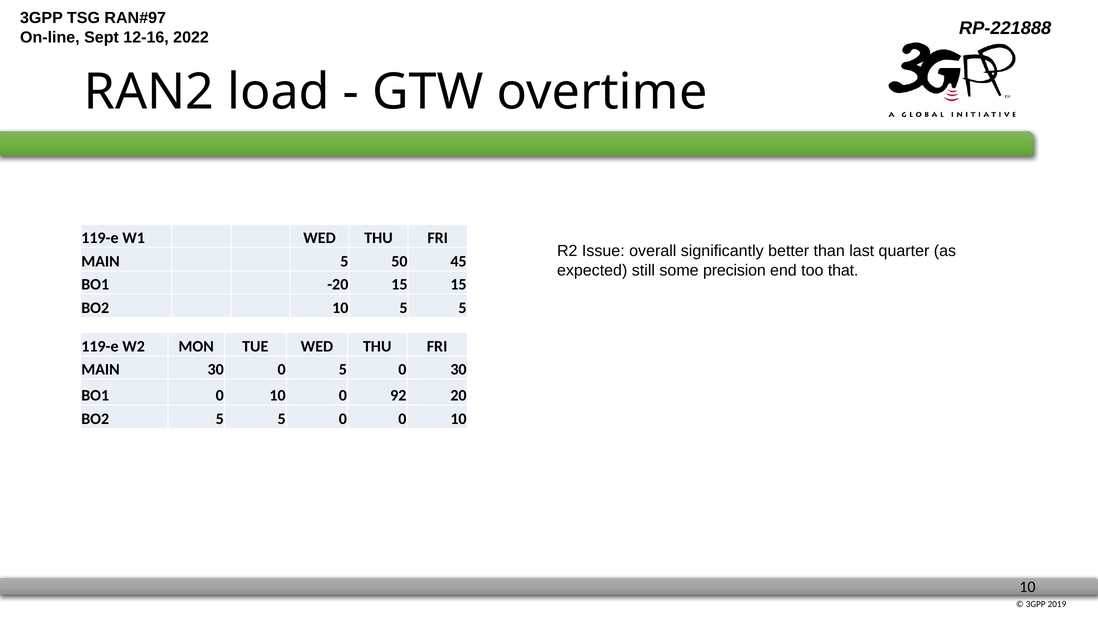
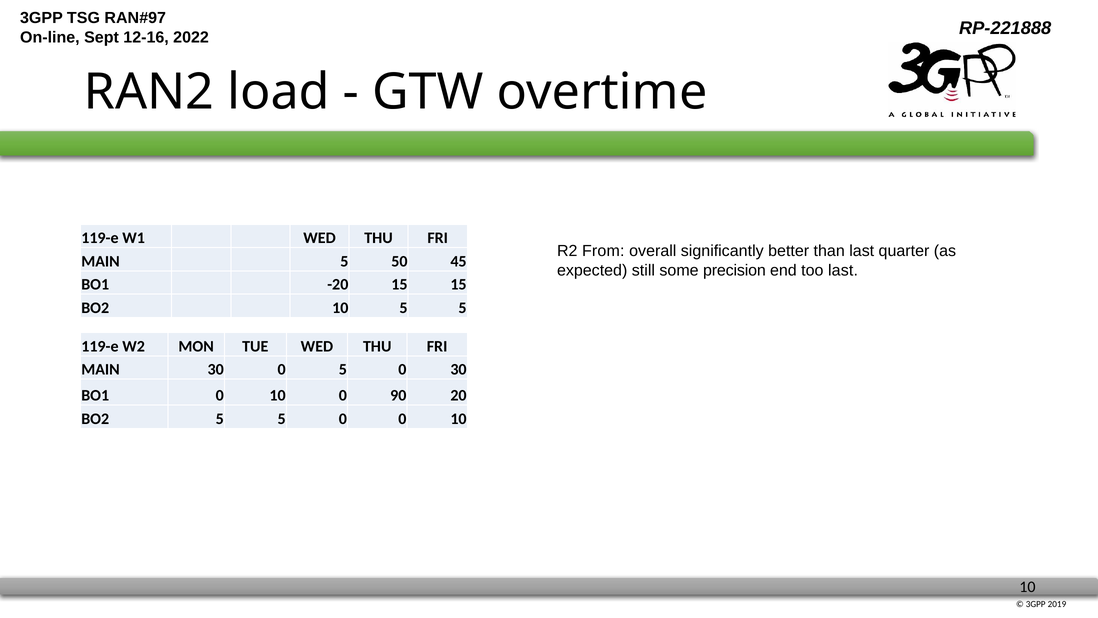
Issue: Issue -> From
too that: that -> last
92: 92 -> 90
